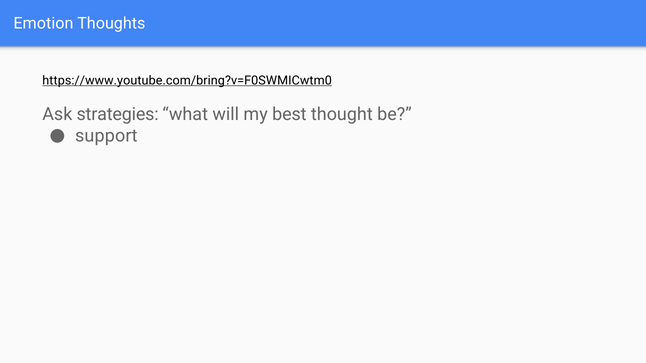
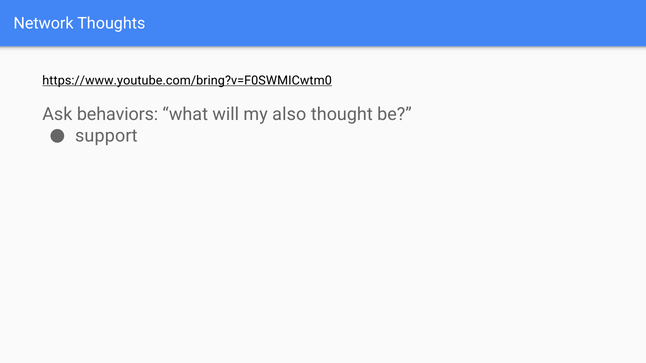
Emotion: Emotion -> Network
strategies: strategies -> behaviors
best: best -> also
